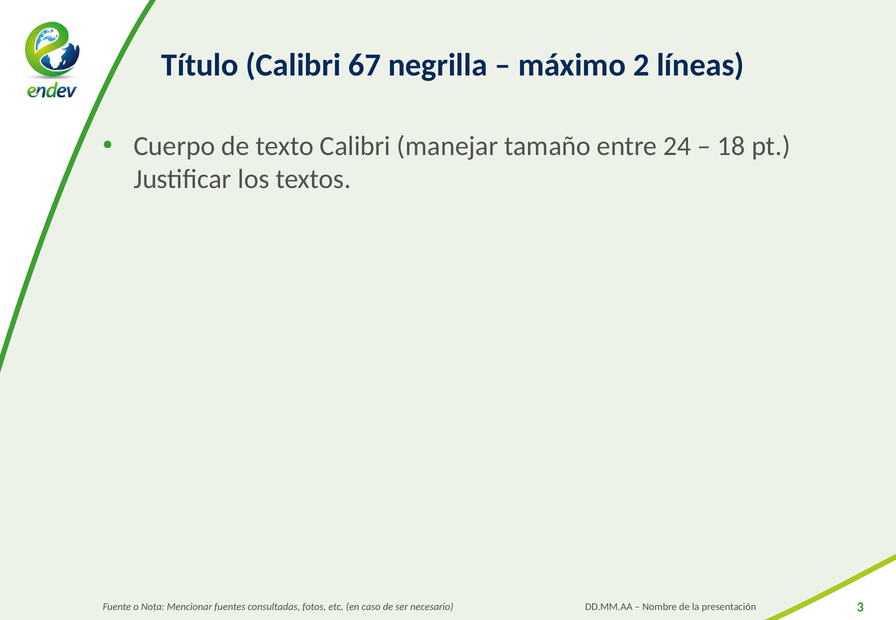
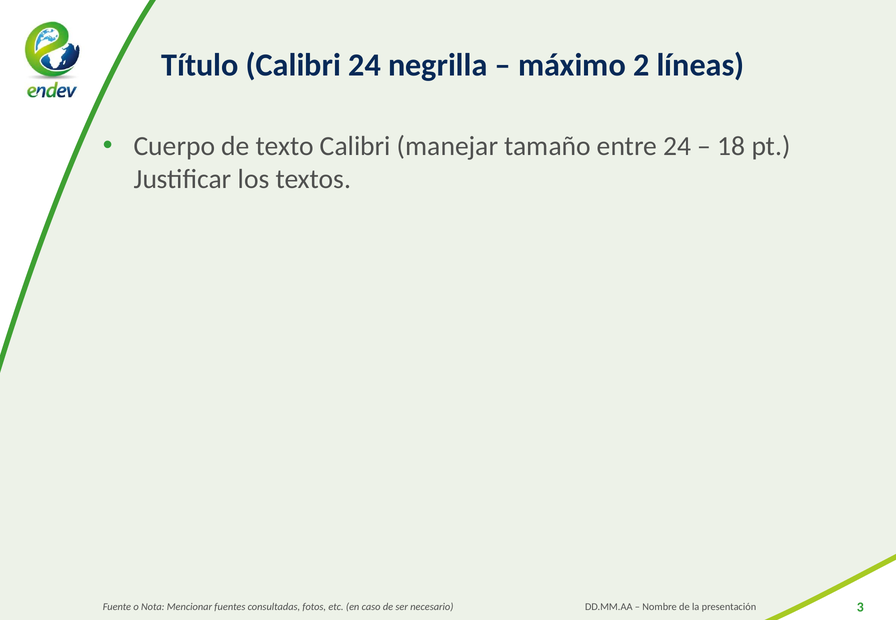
Calibri 67: 67 -> 24
